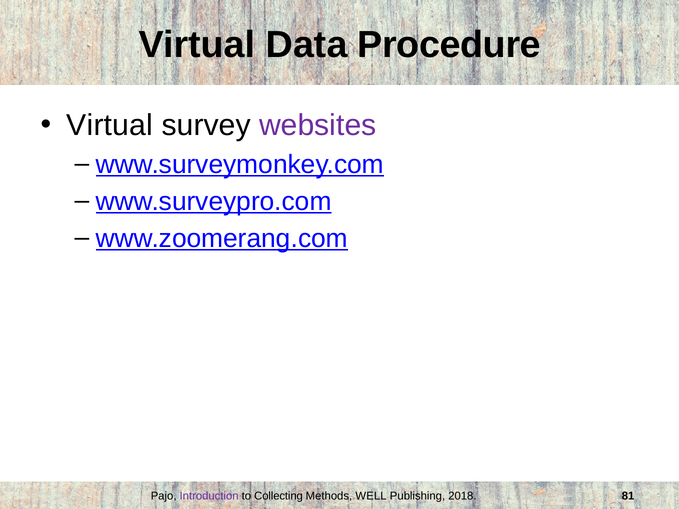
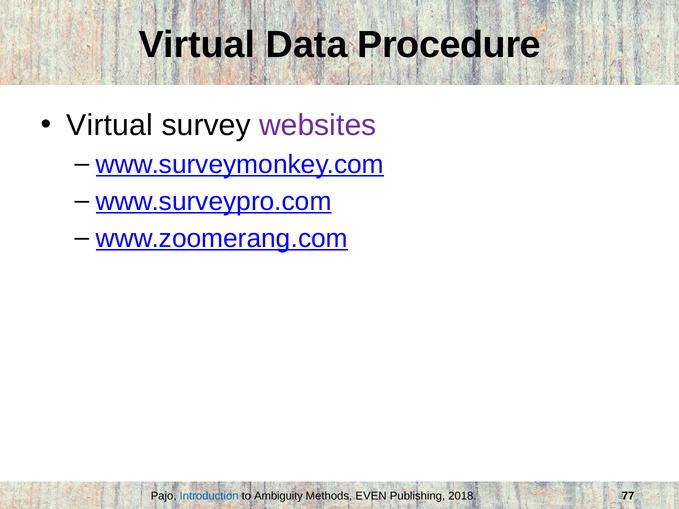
Introduction colour: purple -> blue
Collecting: Collecting -> Ambiguity
WELL: WELL -> EVEN
81: 81 -> 77
